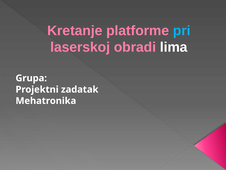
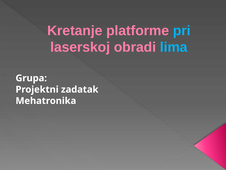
lima colour: white -> light blue
